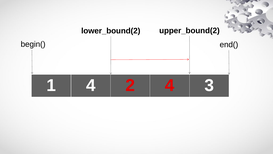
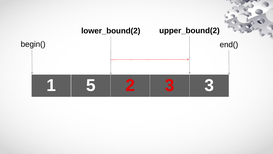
1 4: 4 -> 5
2 4: 4 -> 3
